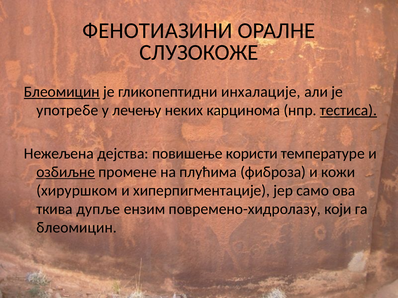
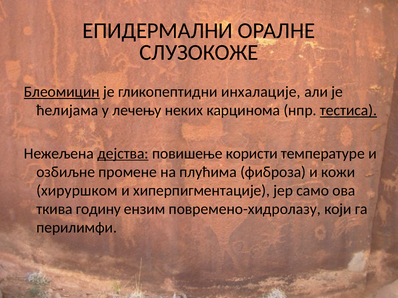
ФЕНОТИАЗИНИ: ФЕНОТИАЗИНИ -> ЕПИДЕРМАЛНИ
употребе: употребе -> ћелијама
дејства underline: none -> present
озбиљне underline: present -> none
дупље: дупље -> годину
блеомицин at (77, 228): блеомицин -> перилимфи
